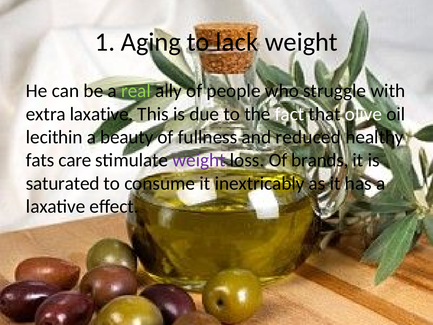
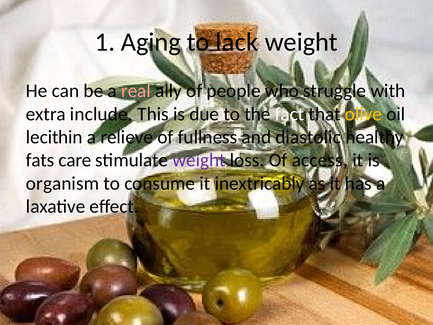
real colour: light green -> pink
extra laxative: laxative -> include
olive colour: white -> yellow
beauty: beauty -> relieve
reduced: reduced -> diastolic
brands: brands -> access
saturated: saturated -> organism
